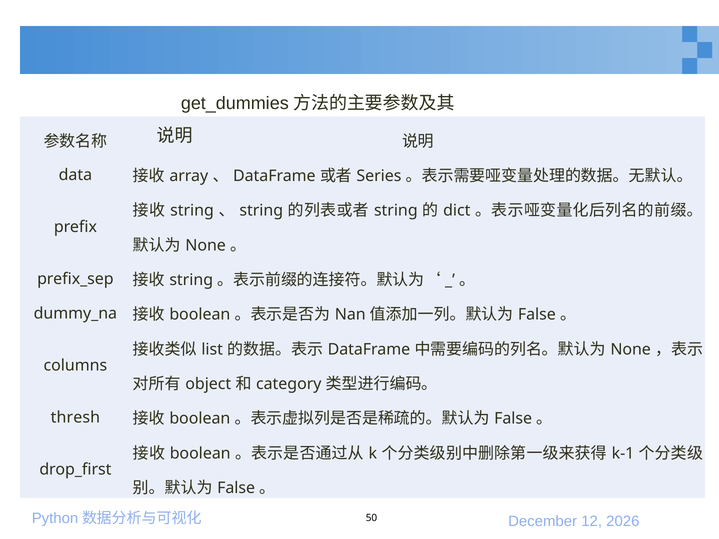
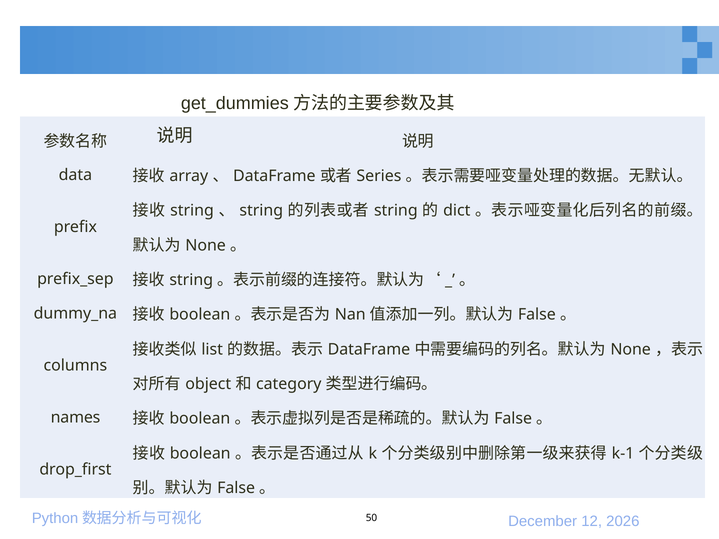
thresh: thresh -> names
